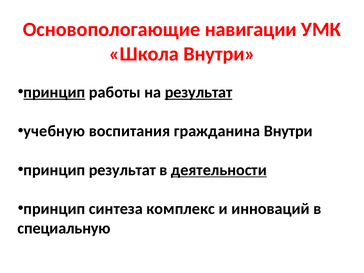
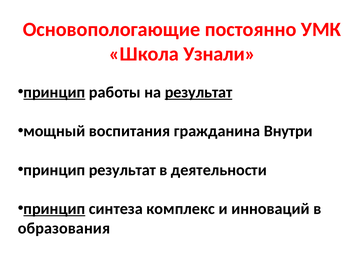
навигации: навигации -> постоянно
Школа Внутри: Внутри -> Узнали
учебную: учебную -> мощный
деятельности underline: present -> none
принцип at (54, 209) underline: none -> present
специальную: специальную -> образования
